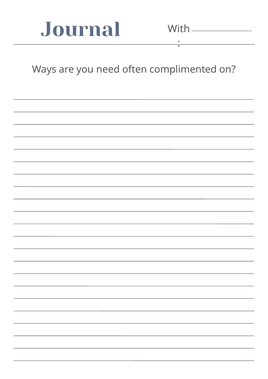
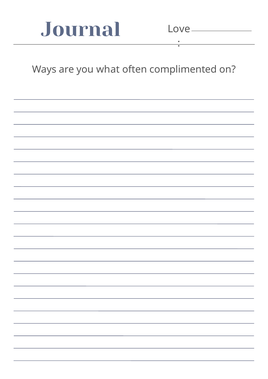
With: With -> Love
need: need -> what
